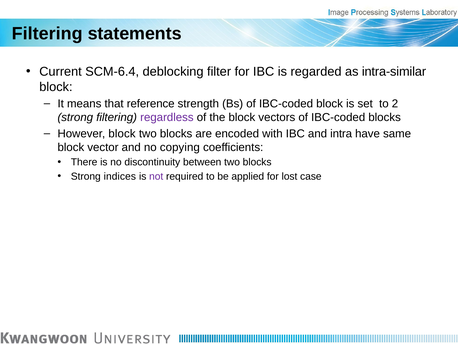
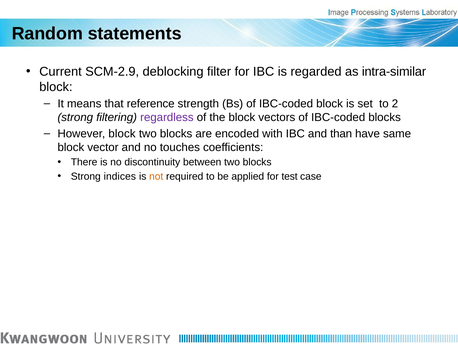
Filtering at (47, 33): Filtering -> Random
SCM-6.4: SCM-6.4 -> SCM-2.9
intra: intra -> than
copying: copying -> touches
not colour: purple -> orange
lost: lost -> test
